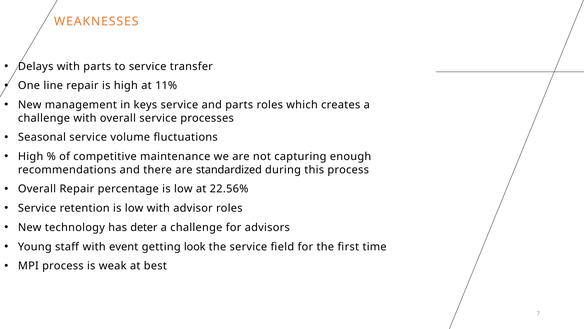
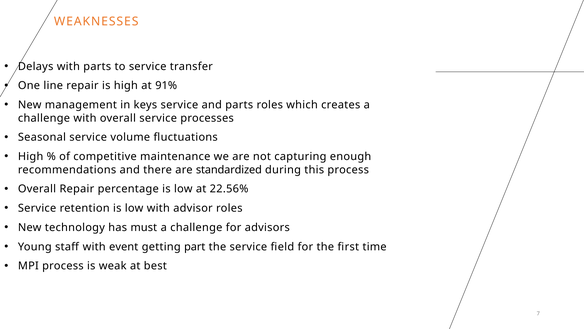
11%: 11% -> 91%
deter: deter -> must
look: look -> part
